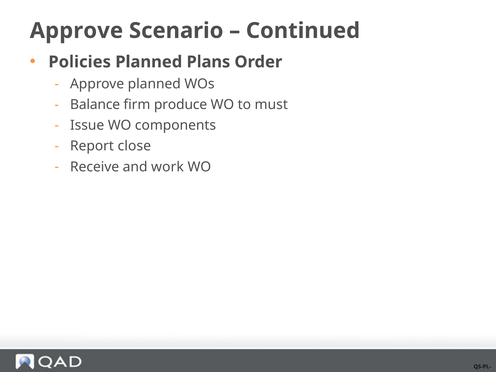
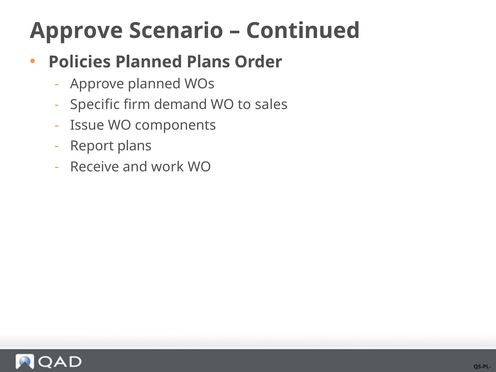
Balance: Balance -> Specific
produce: produce -> demand
must: must -> sales
Report close: close -> plans
